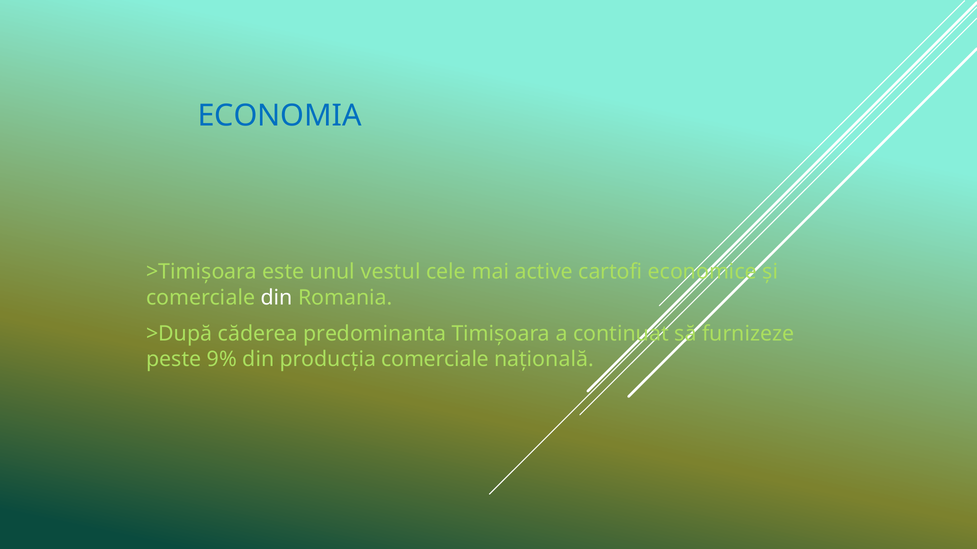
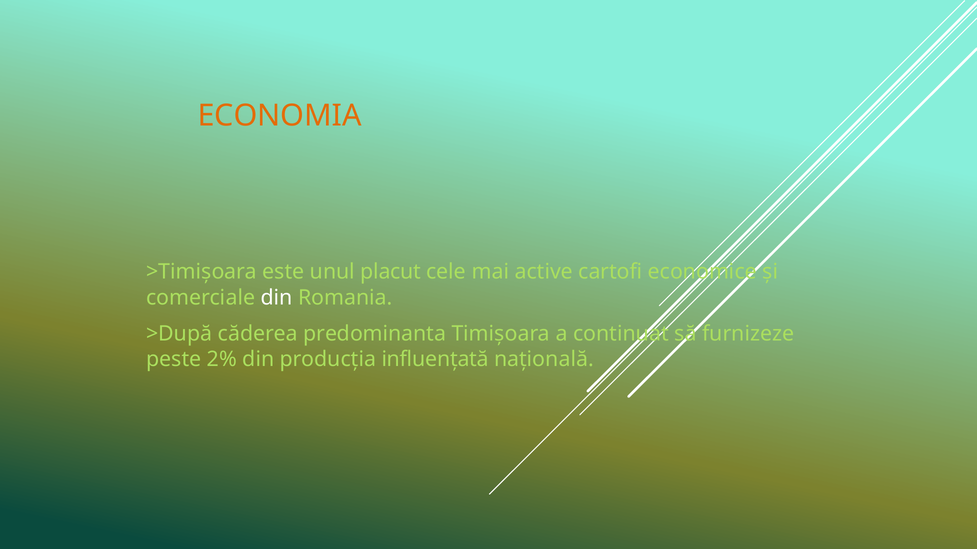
ECONOMIA colour: blue -> orange
vestul: vestul -> placut
9%: 9% -> 2%
producția comerciale: comerciale -> influențată
